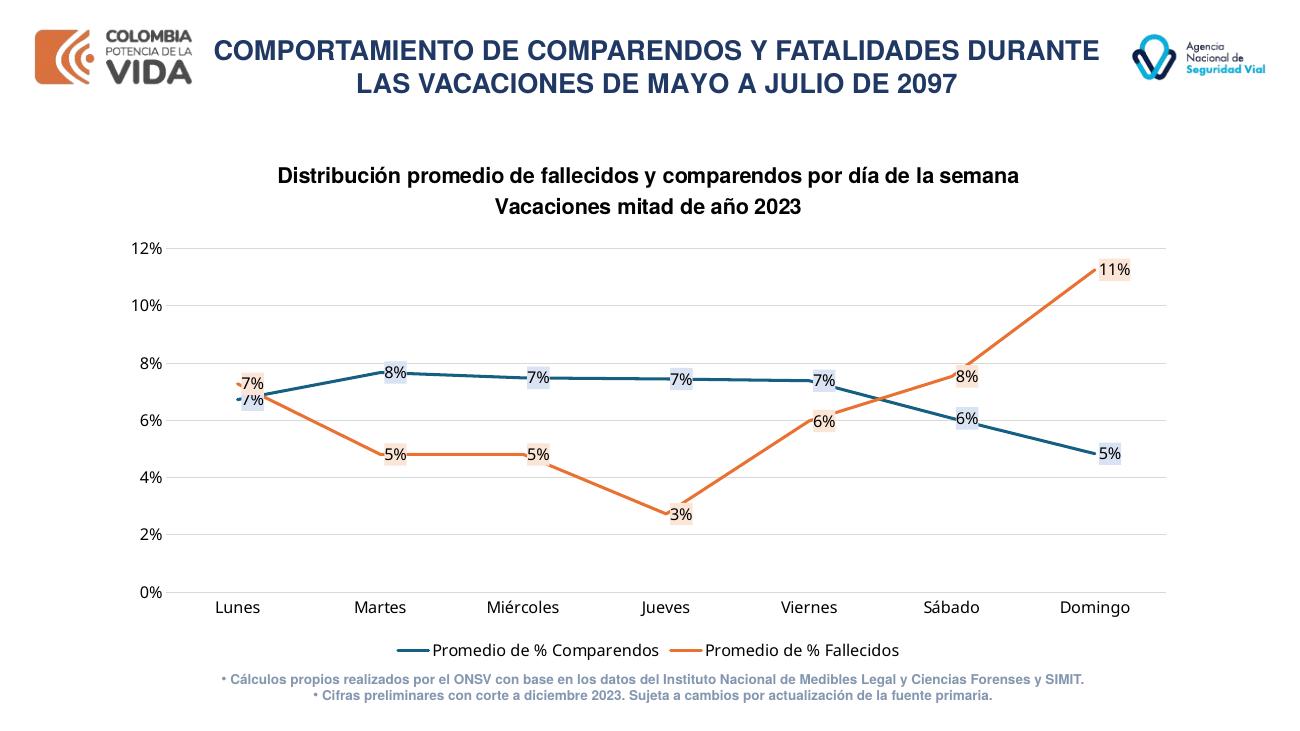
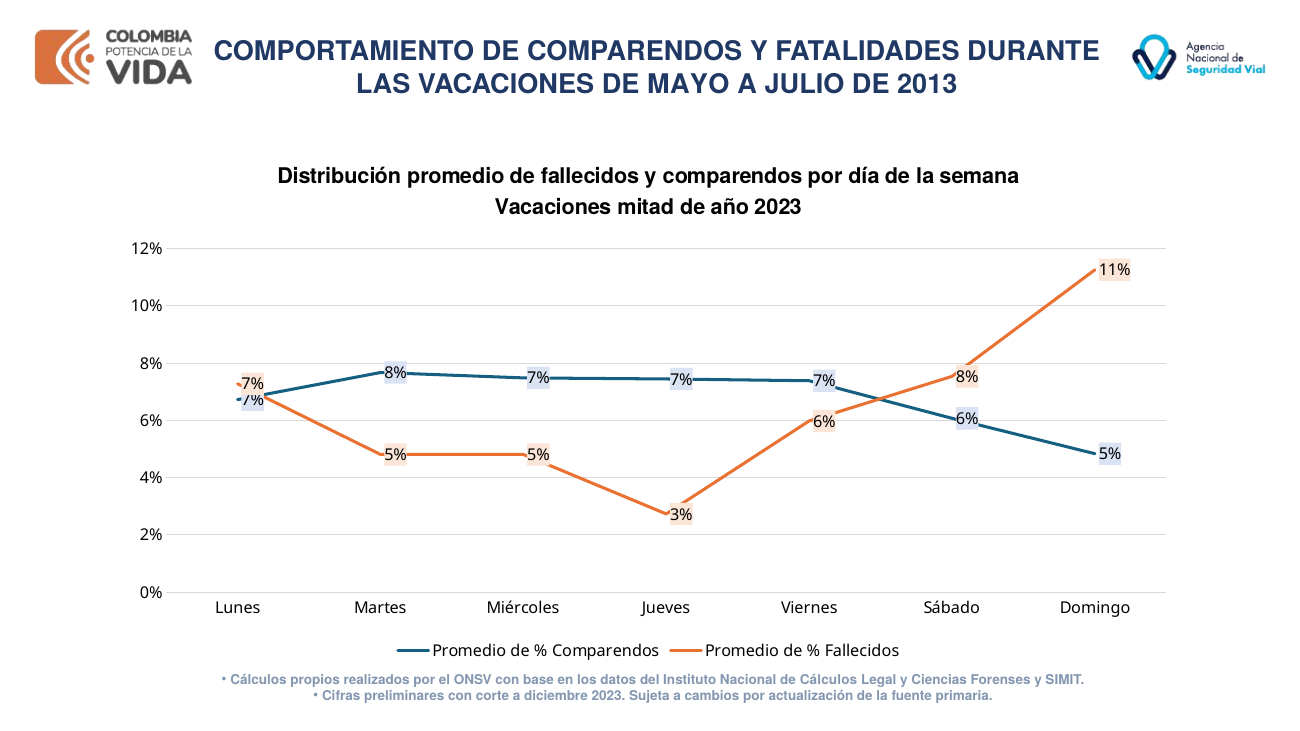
2097: 2097 -> 2013
de Medibles: Medibles -> Cálculos
